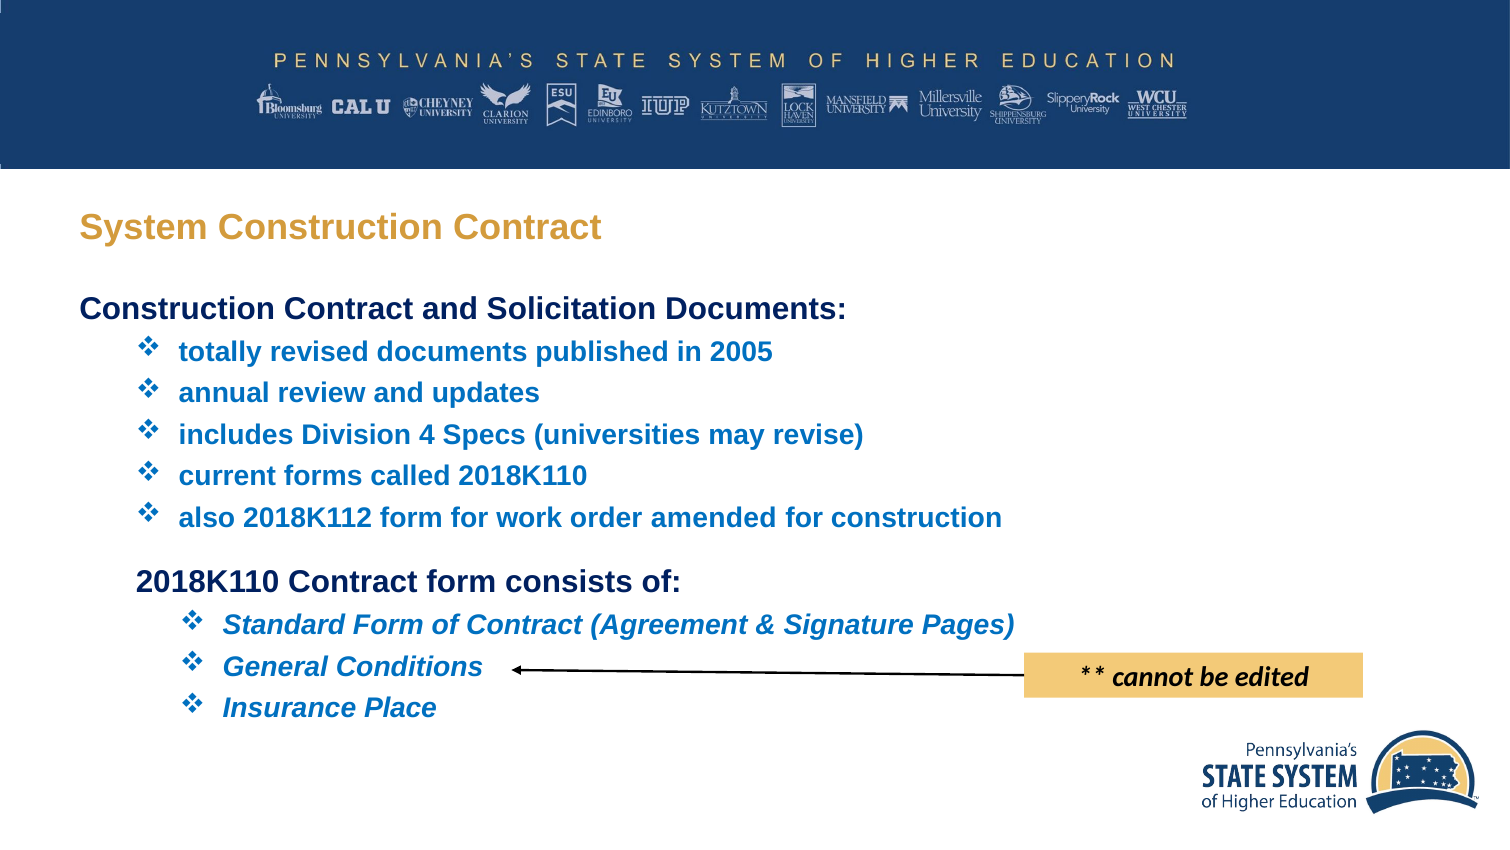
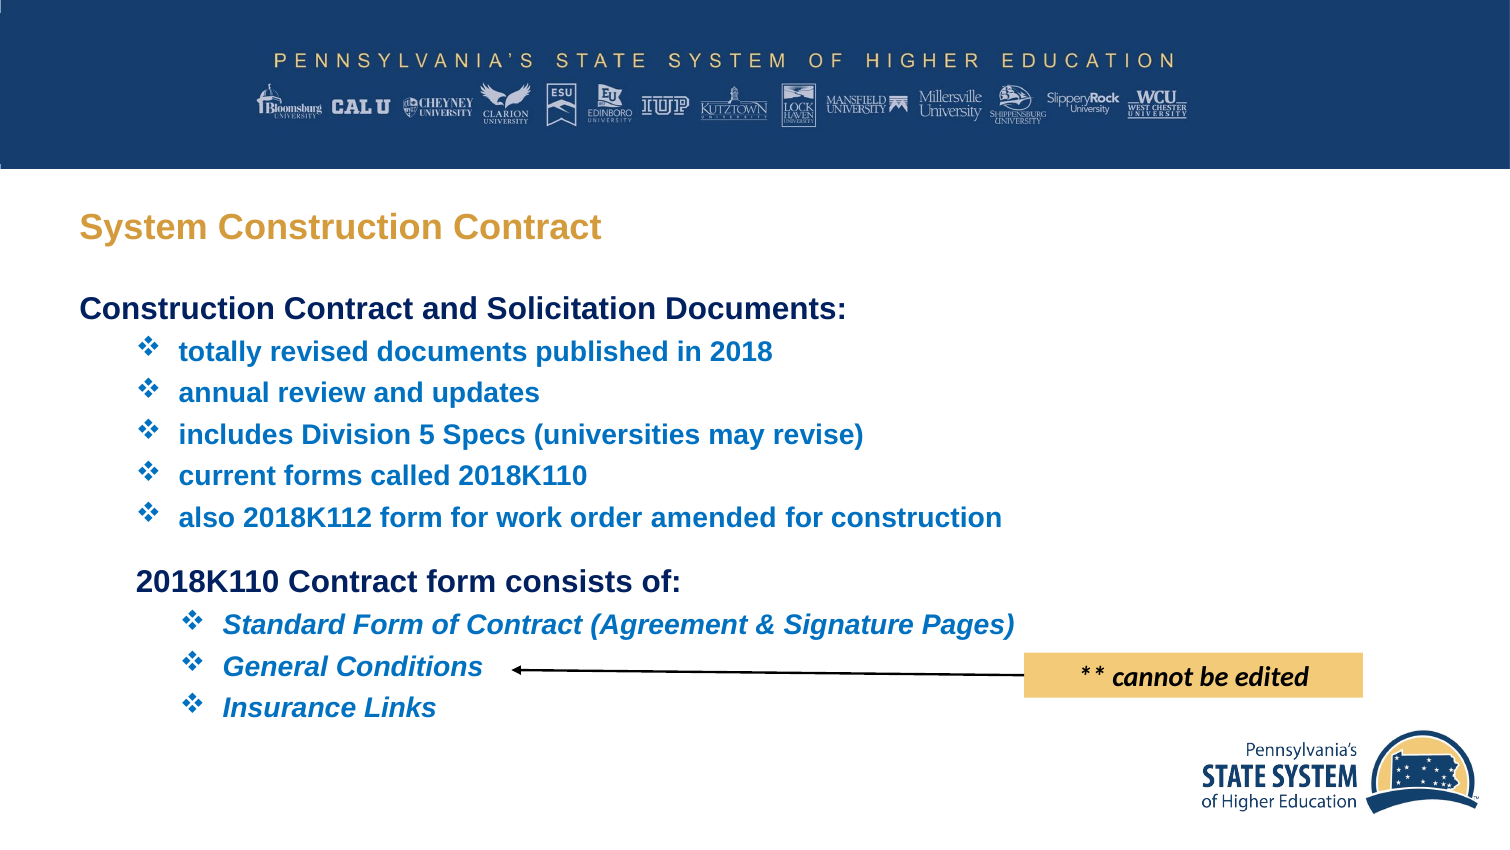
2005: 2005 -> 2018
4: 4 -> 5
Place: Place -> Links
